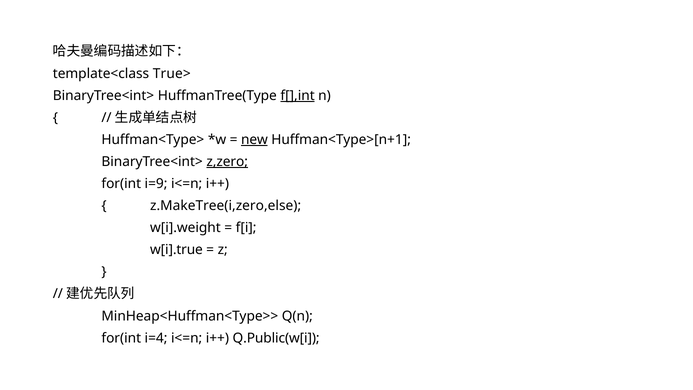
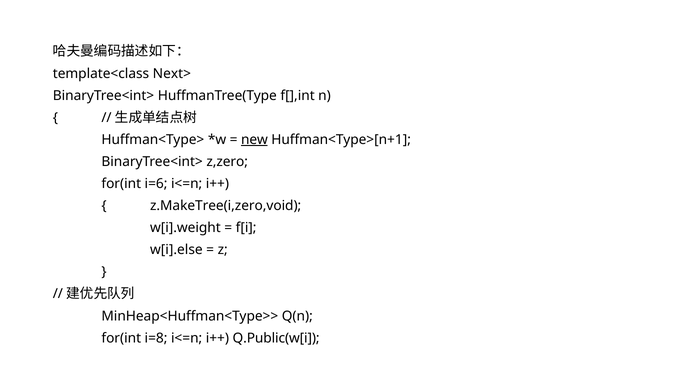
True>: True> -> Next>
f[],int underline: present -> none
z,zero underline: present -> none
i=9: i=9 -> i=6
z.MakeTree(i,zero,else: z.MakeTree(i,zero,else -> z.MakeTree(i,zero,void
w[i].true: w[i].true -> w[i].else
i=4: i=4 -> i=8
